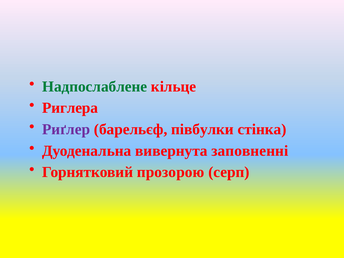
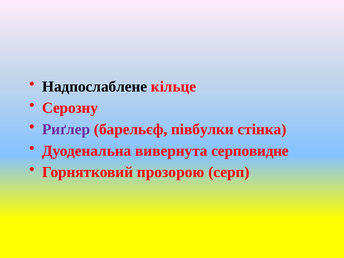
Надпослаблене colour: green -> black
Риглера: Риглера -> Серозну
заповненні: заповненні -> серповидне
